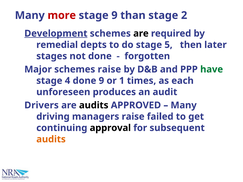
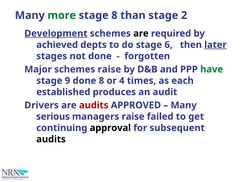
more colour: red -> green
stage 9: 9 -> 8
remedial: remedial -> achieved
5: 5 -> 6
later underline: none -> present
4: 4 -> 9
done 9: 9 -> 8
1: 1 -> 4
unforeseen: unforeseen -> established
audits at (94, 105) colour: black -> red
driving: driving -> serious
audits at (51, 139) colour: orange -> black
